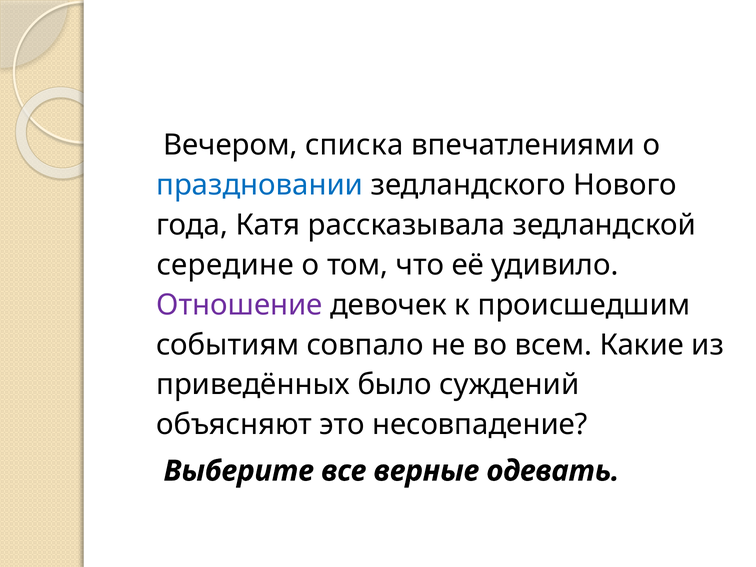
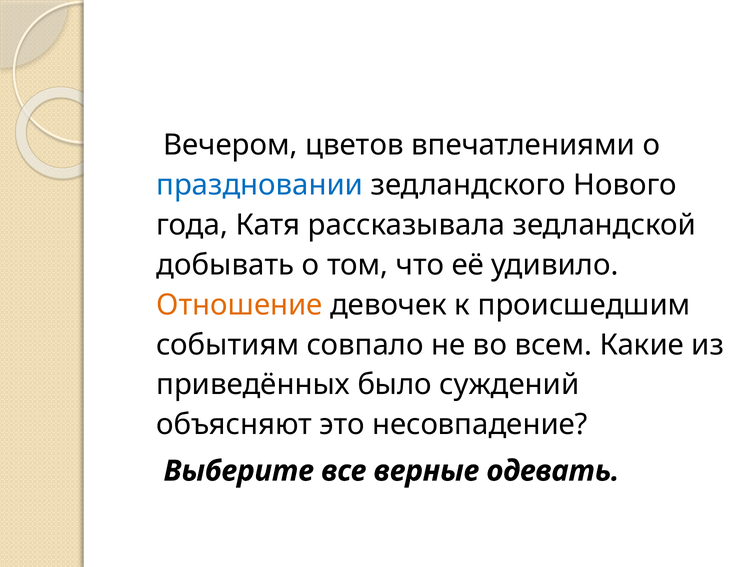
списка: списка -> цветов
середине: середине -> добывать
Отношение colour: purple -> orange
